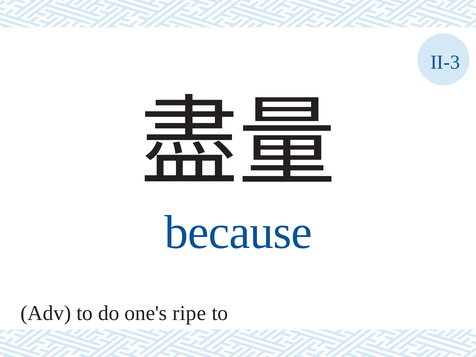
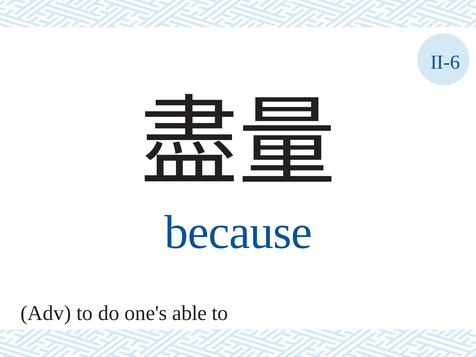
II-3: II-3 -> II-6
ripe: ripe -> able
